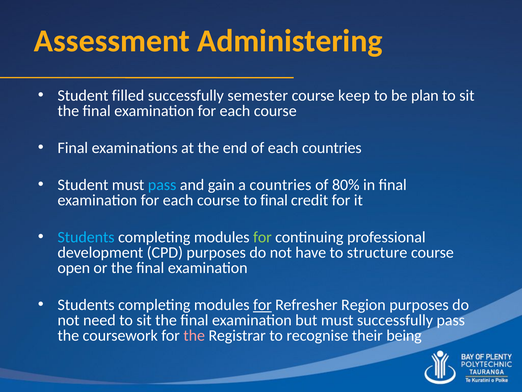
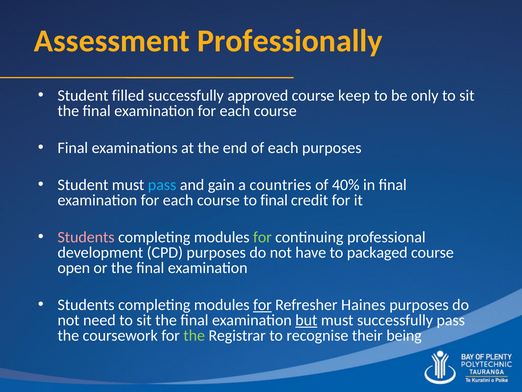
Administering: Administering -> Professionally
semester: semester -> approved
plan: plan -> only
each countries: countries -> purposes
80%: 80% -> 40%
Students at (86, 237) colour: light blue -> pink
structure: structure -> packaged
Region: Region -> Haines
but underline: none -> present
the at (194, 335) colour: pink -> light green
